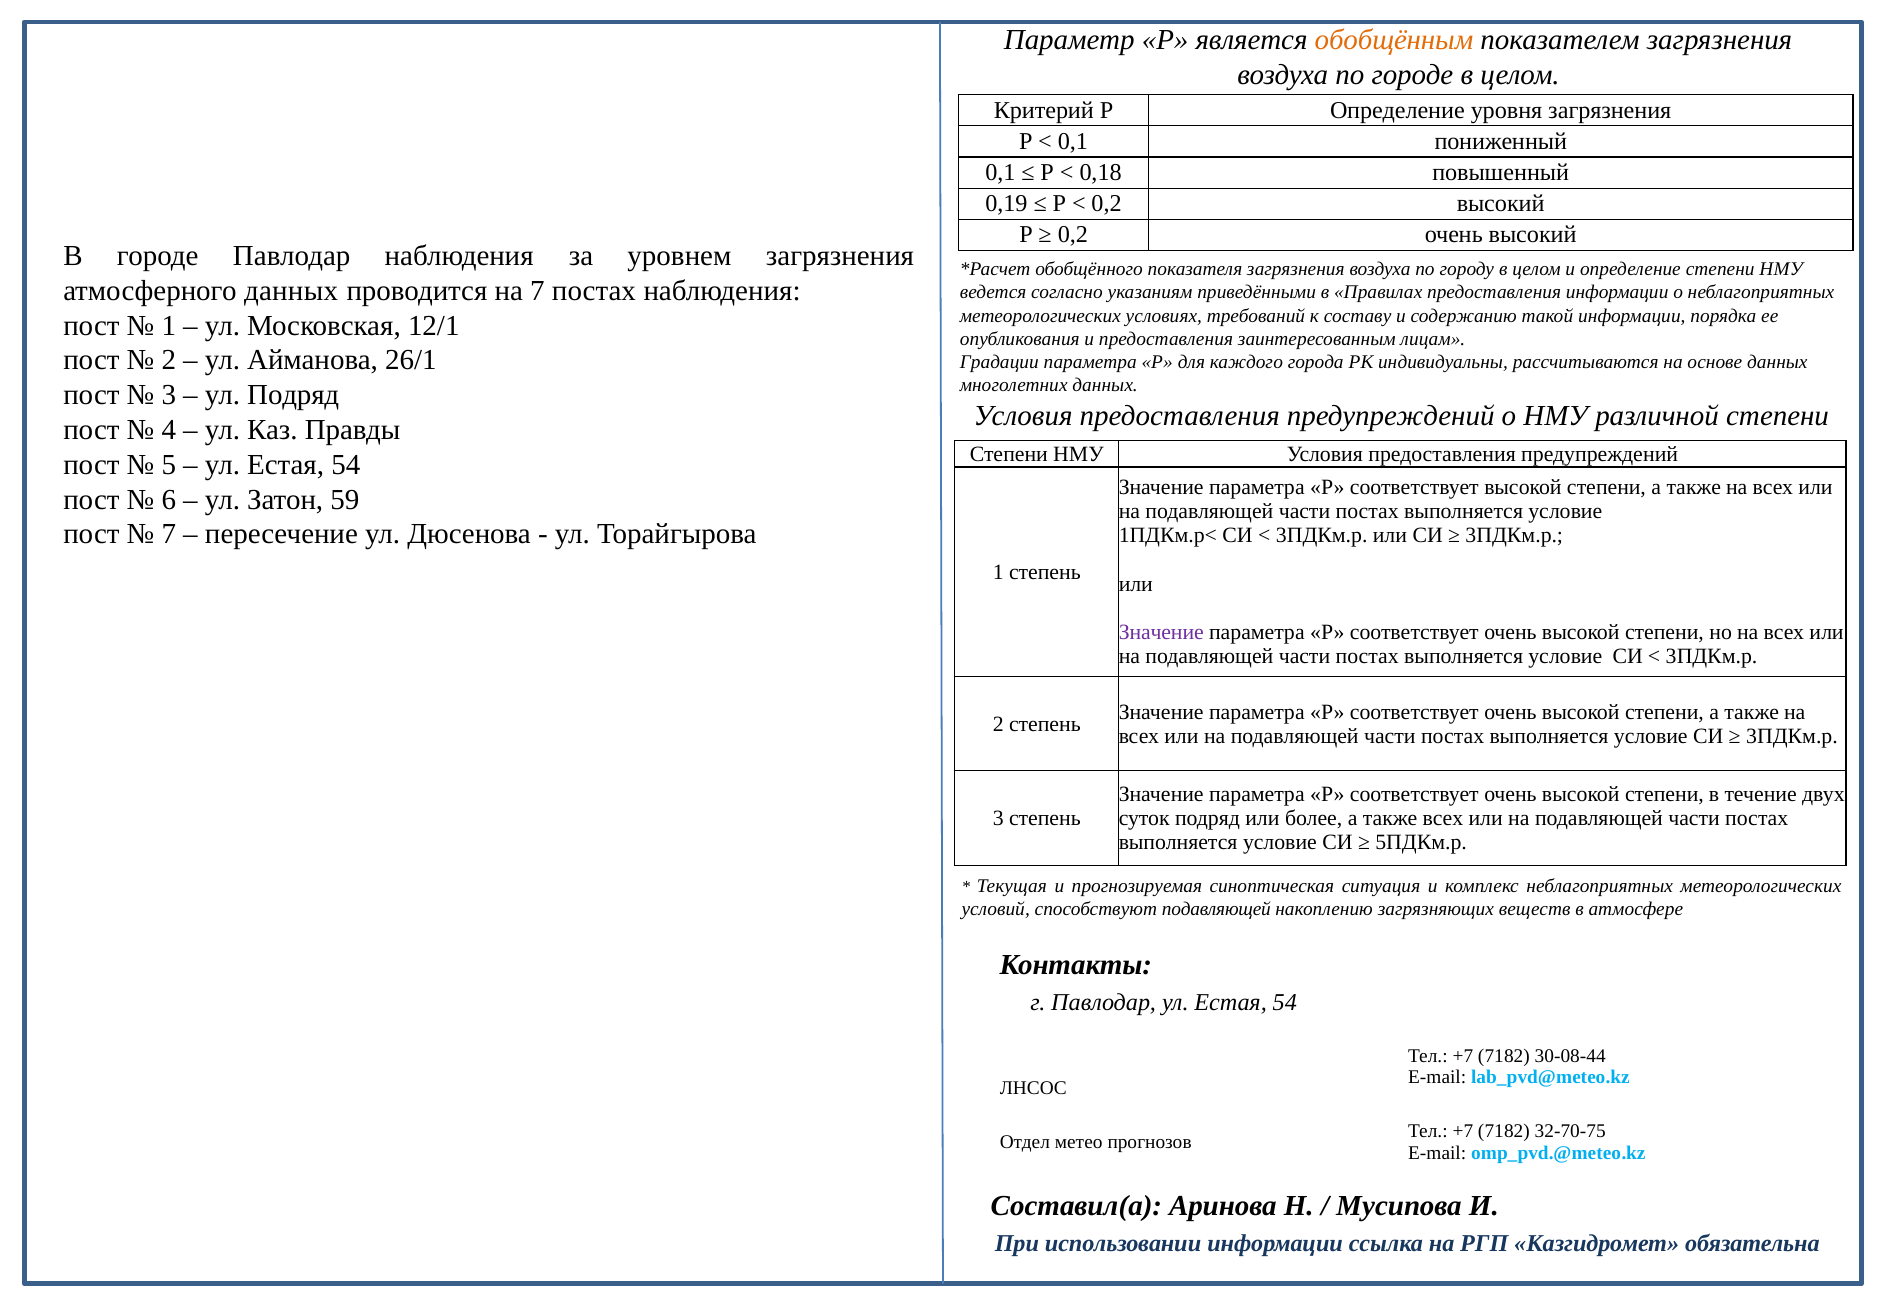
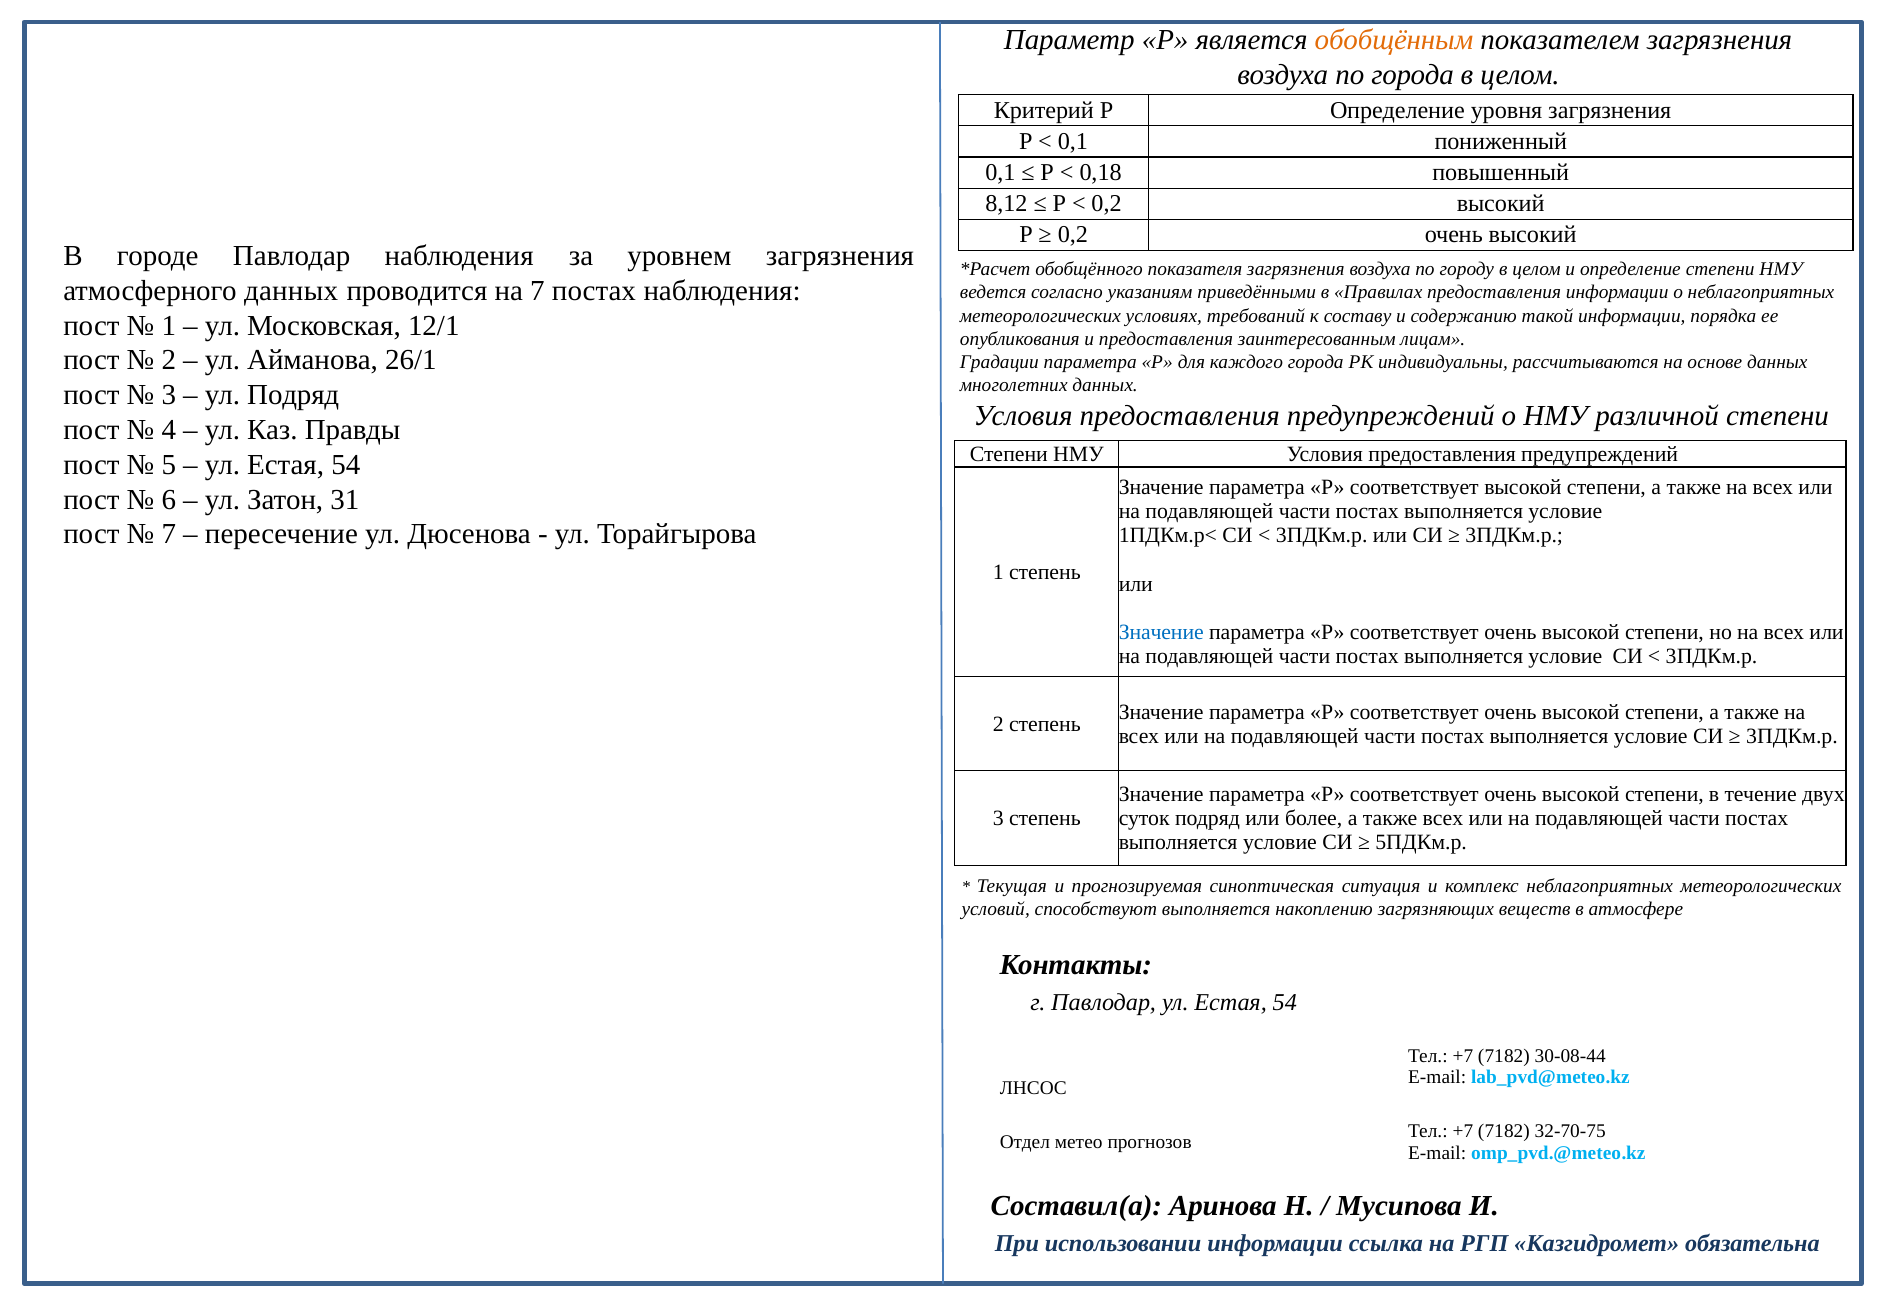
по городе: городе -> города
0,19: 0,19 -> 8,12
59: 59 -> 31
Значение at (1161, 632) colour: purple -> blue
способствуют подавляющей: подавляющей -> выполняется
